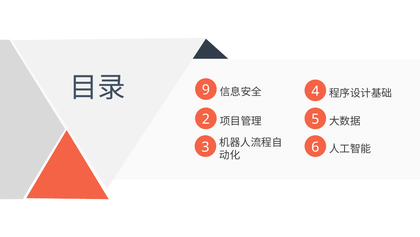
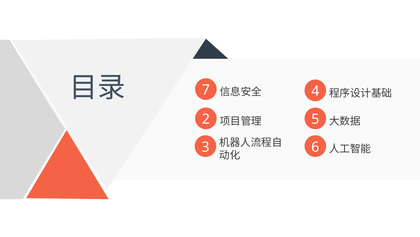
9: 9 -> 7
